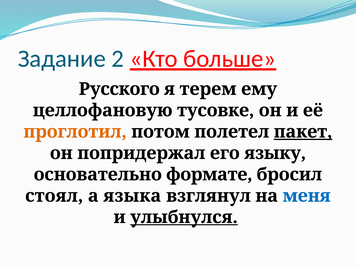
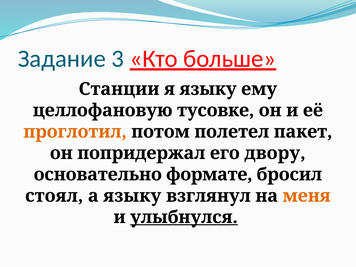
2: 2 -> 3
Русского: Русского -> Станции
я терем: терем -> языку
пакет underline: present -> none
языку: языку -> двору
а языка: языка -> языку
меня colour: blue -> orange
